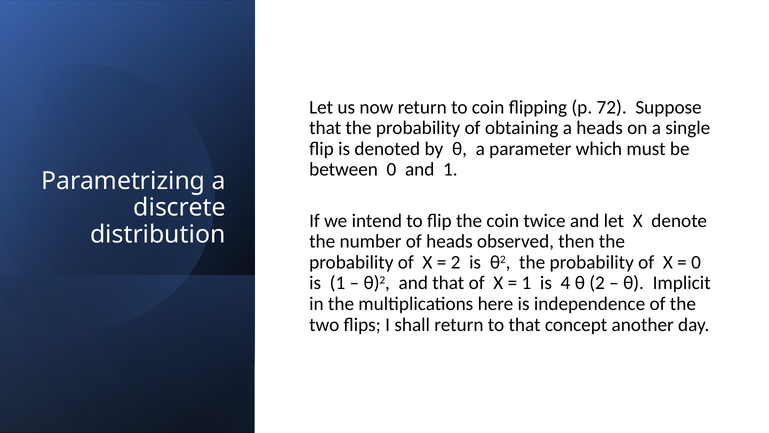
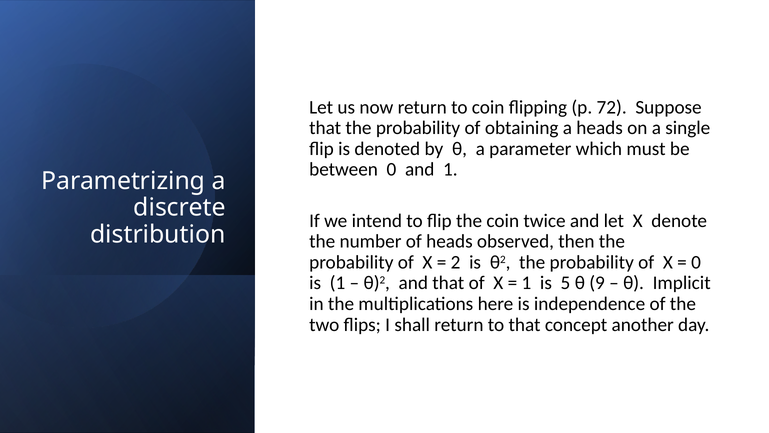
4: 4 -> 5
θ 2: 2 -> 9
